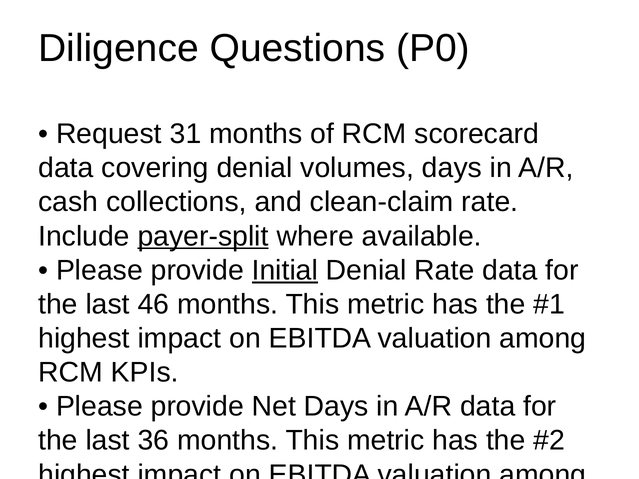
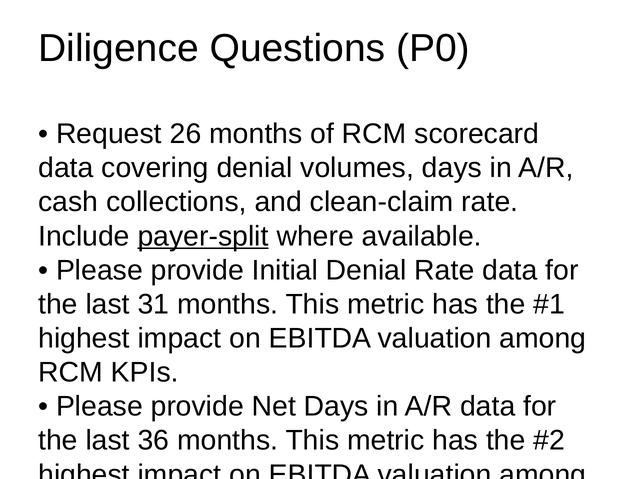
31: 31 -> 26
Initial underline: present -> none
46: 46 -> 31
